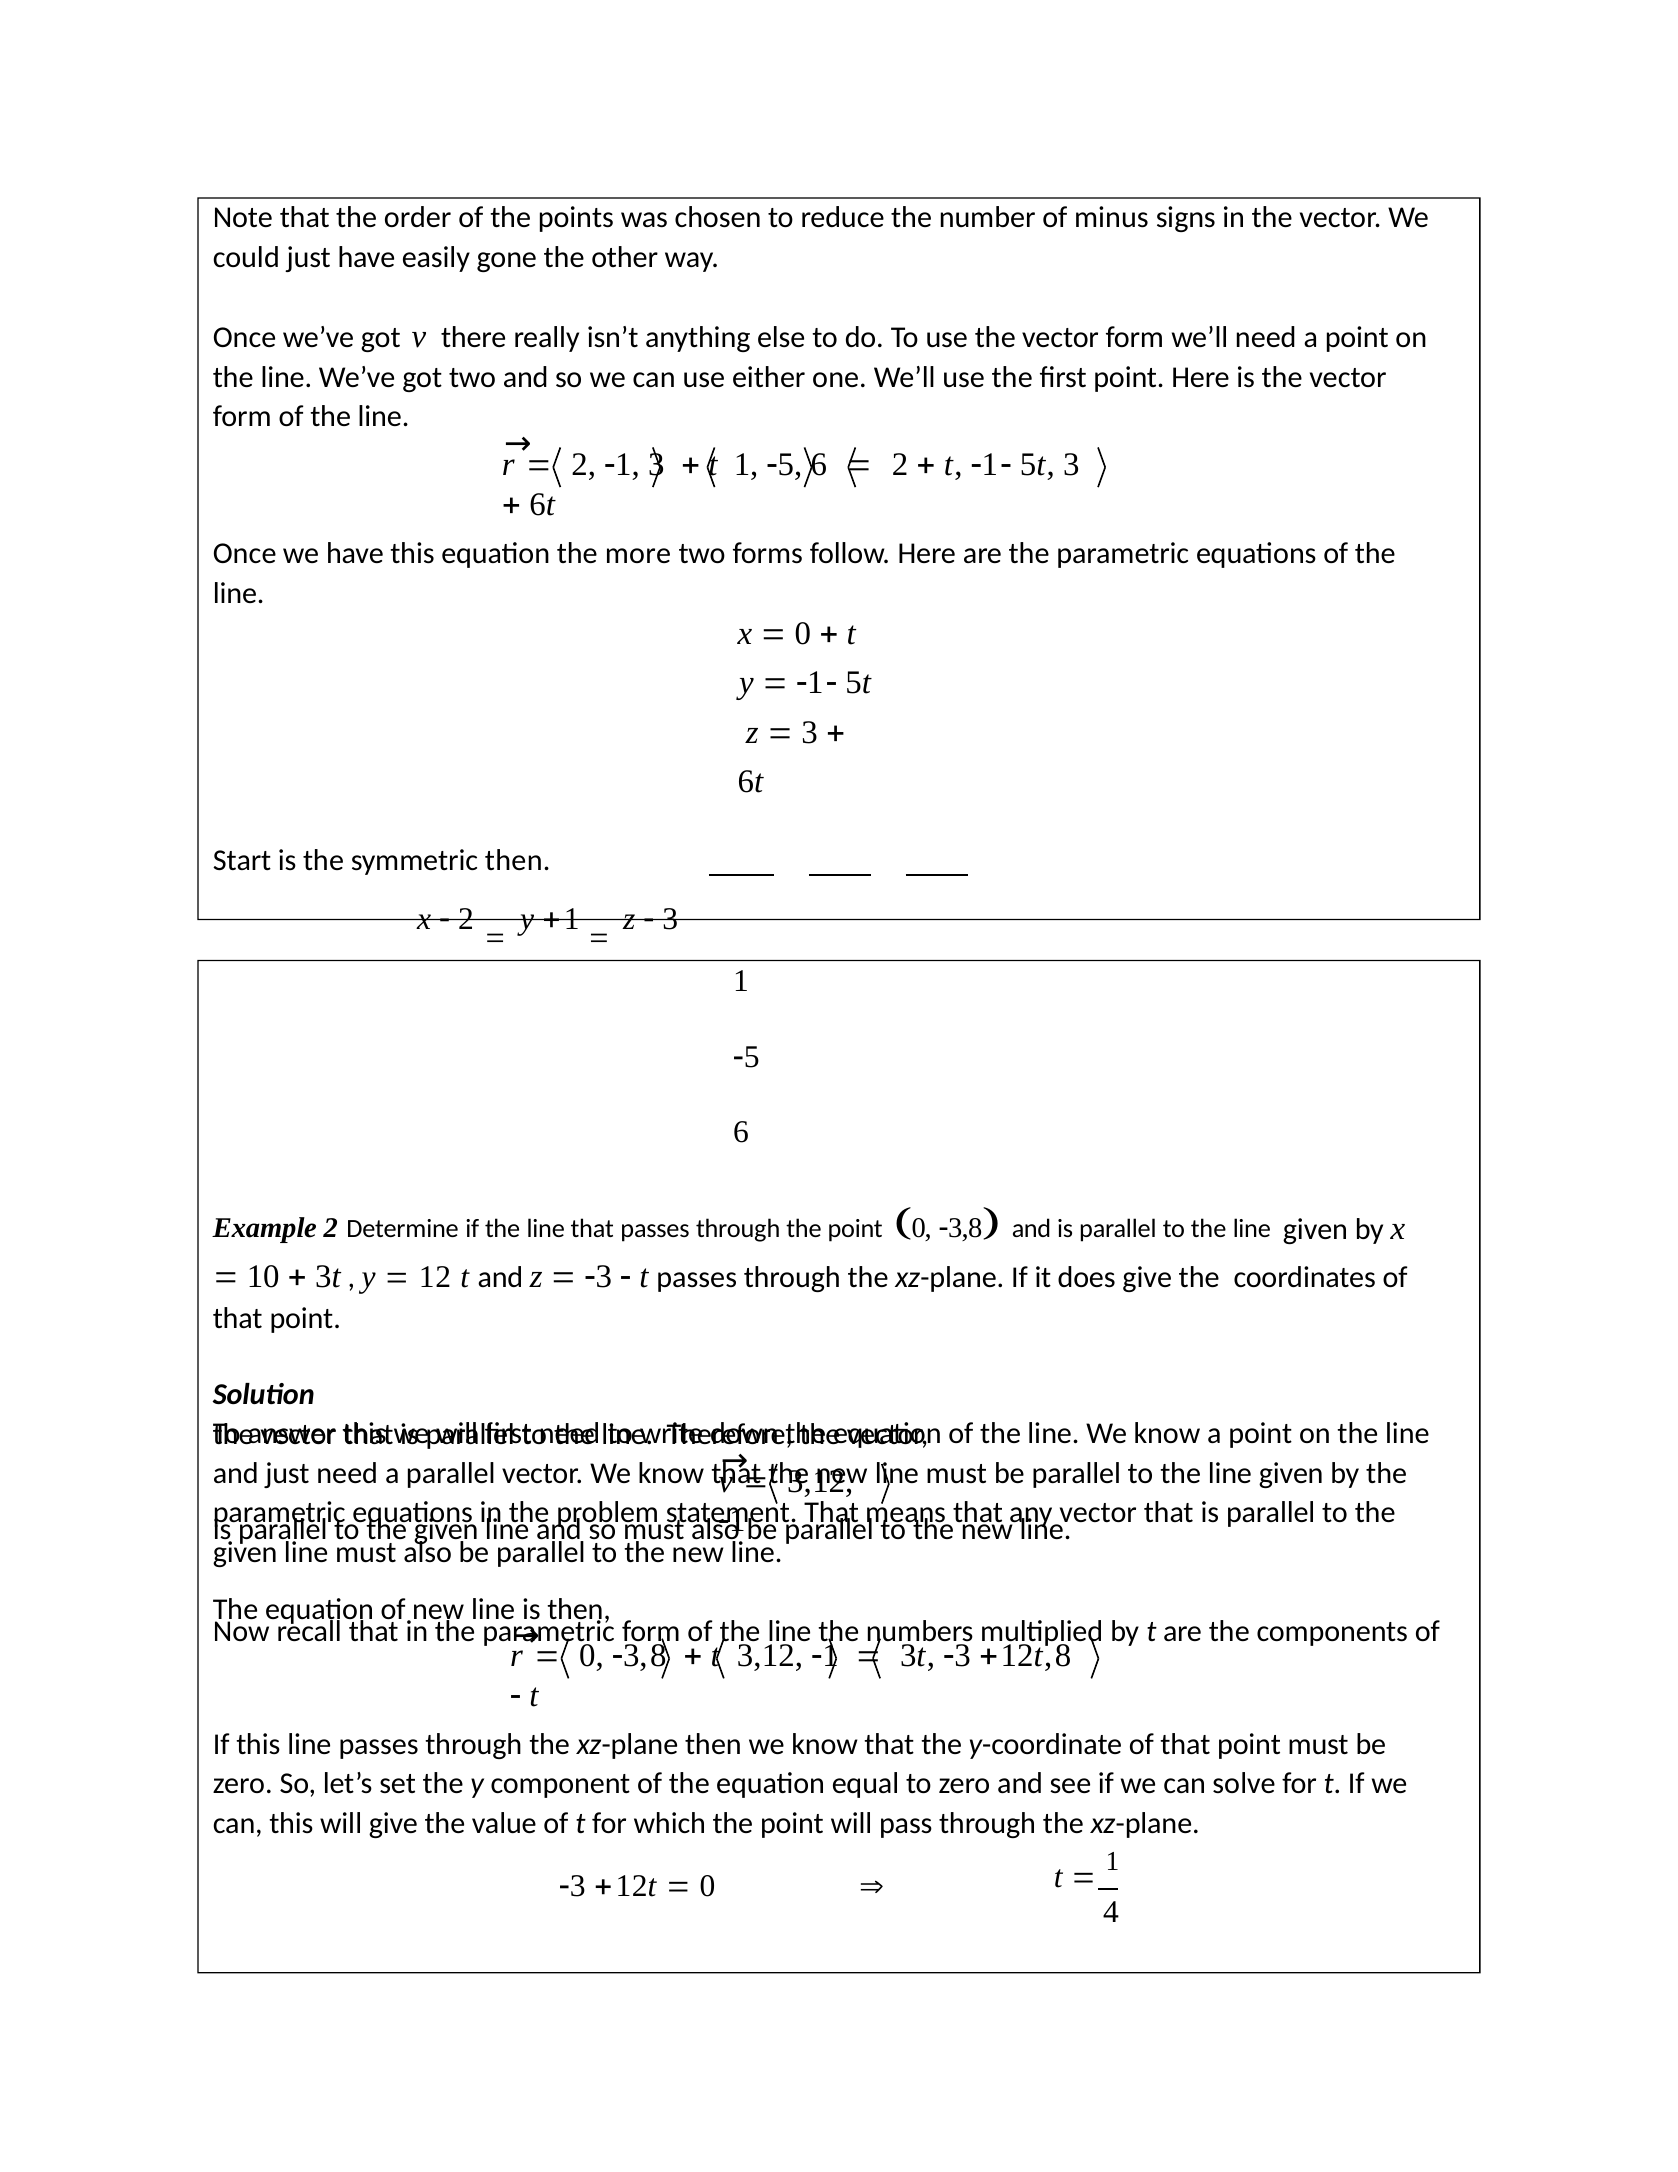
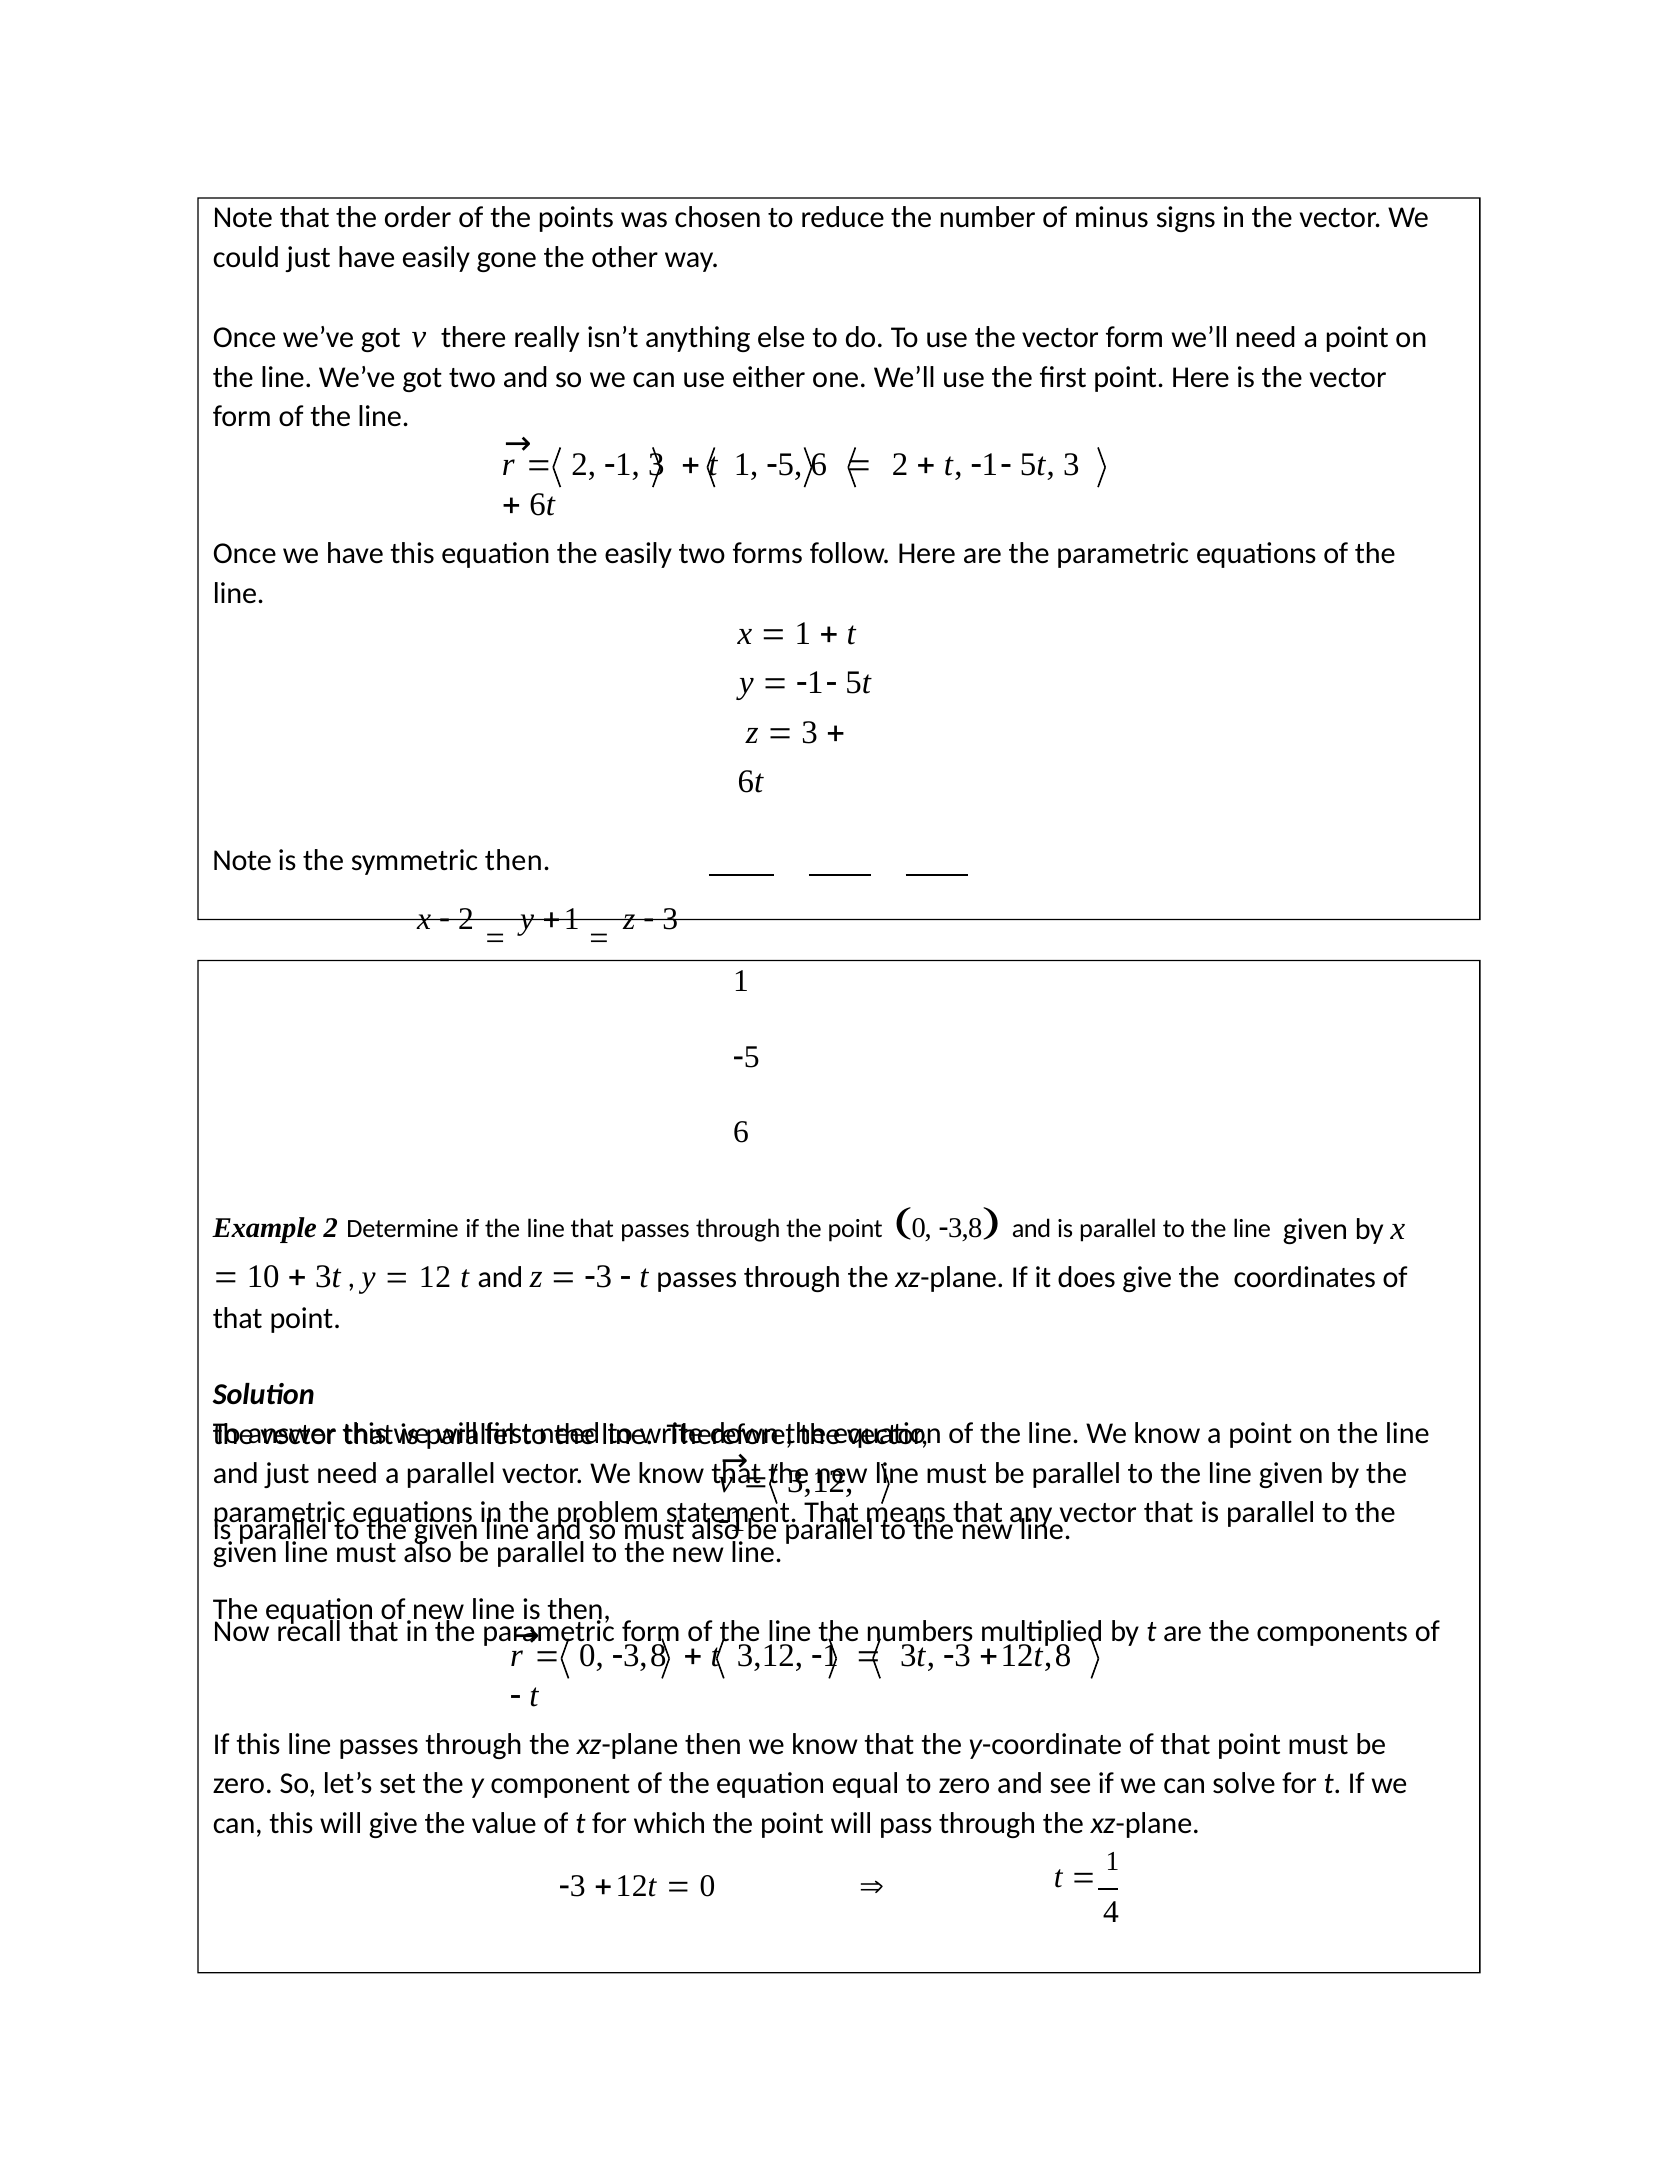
the more: more -> easily
0 at (803, 633): 0 -> 1
Start at (242, 861): Start -> Note
